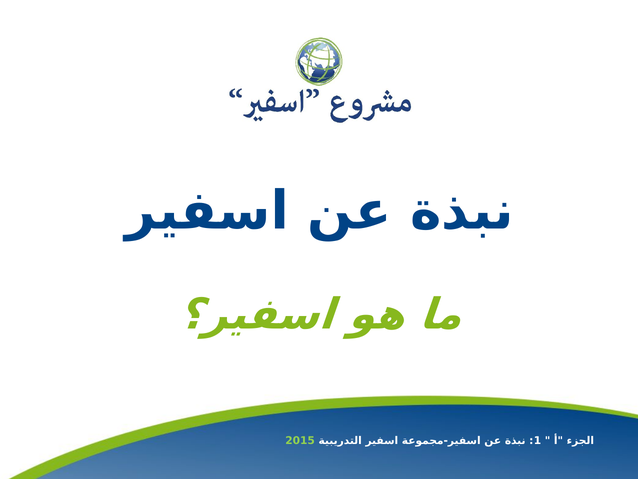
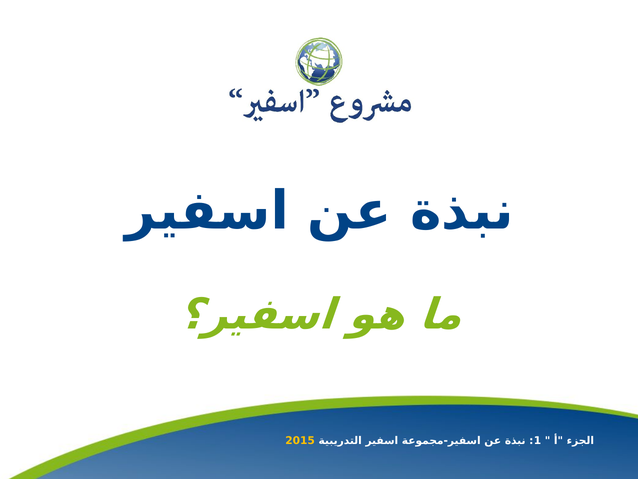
2015 colour: light green -> yellow
